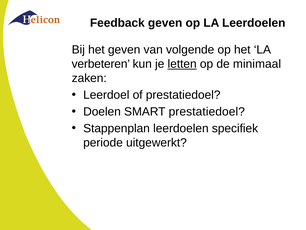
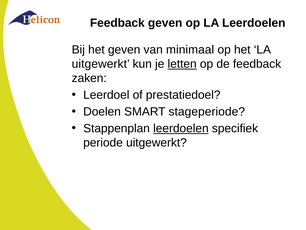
volgende: volgende -> minimaal
verbeteren at (101, 64): verbeteren -> uitgewerkt
de minimaal: minimaal -> feedback
SMART prestatiedoel: prestatiedoel -> stageperiode
leerdoelen at (181, 128) underline: none -> present
